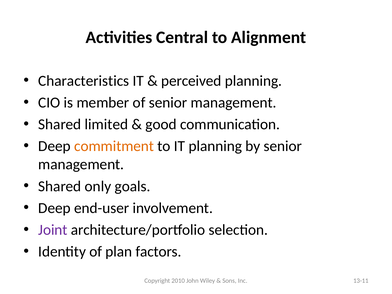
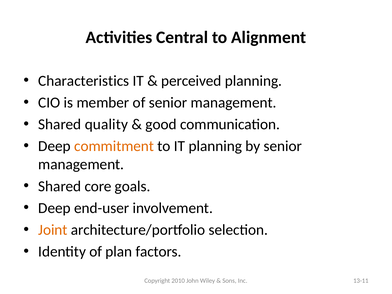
limited: limited -> quality
only: only -> core
Joint colour: purple -> orange
